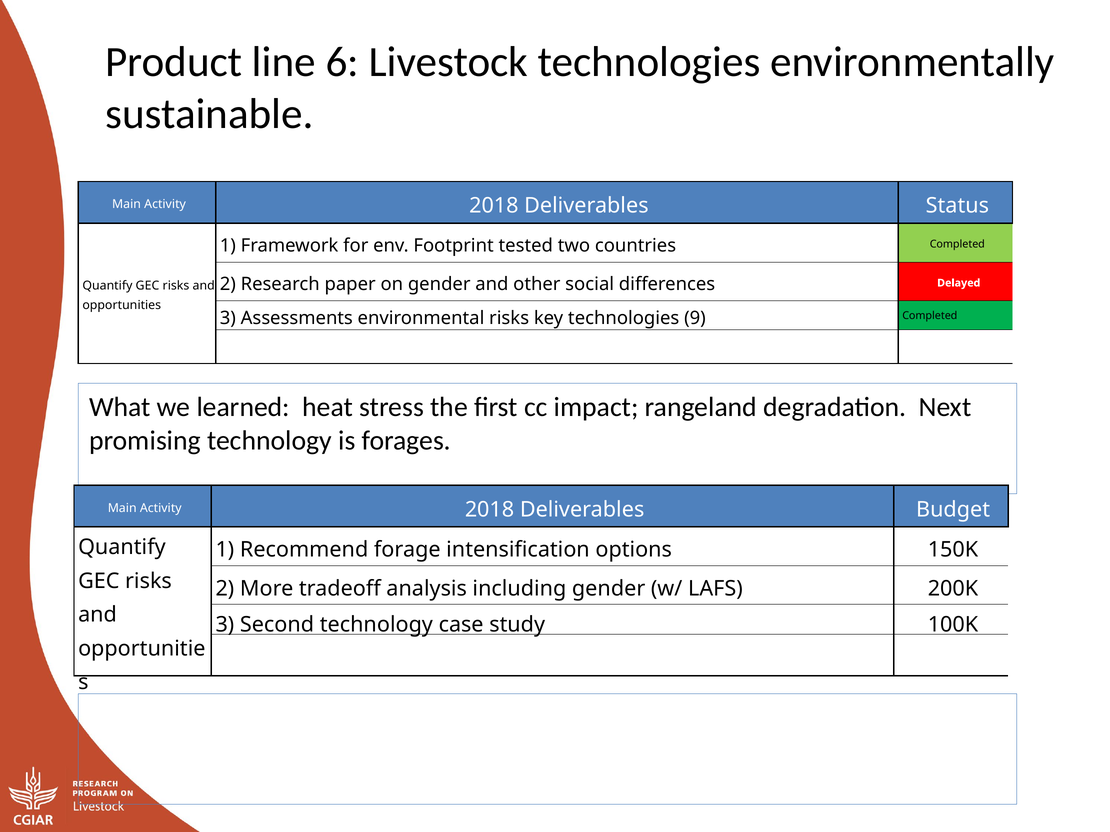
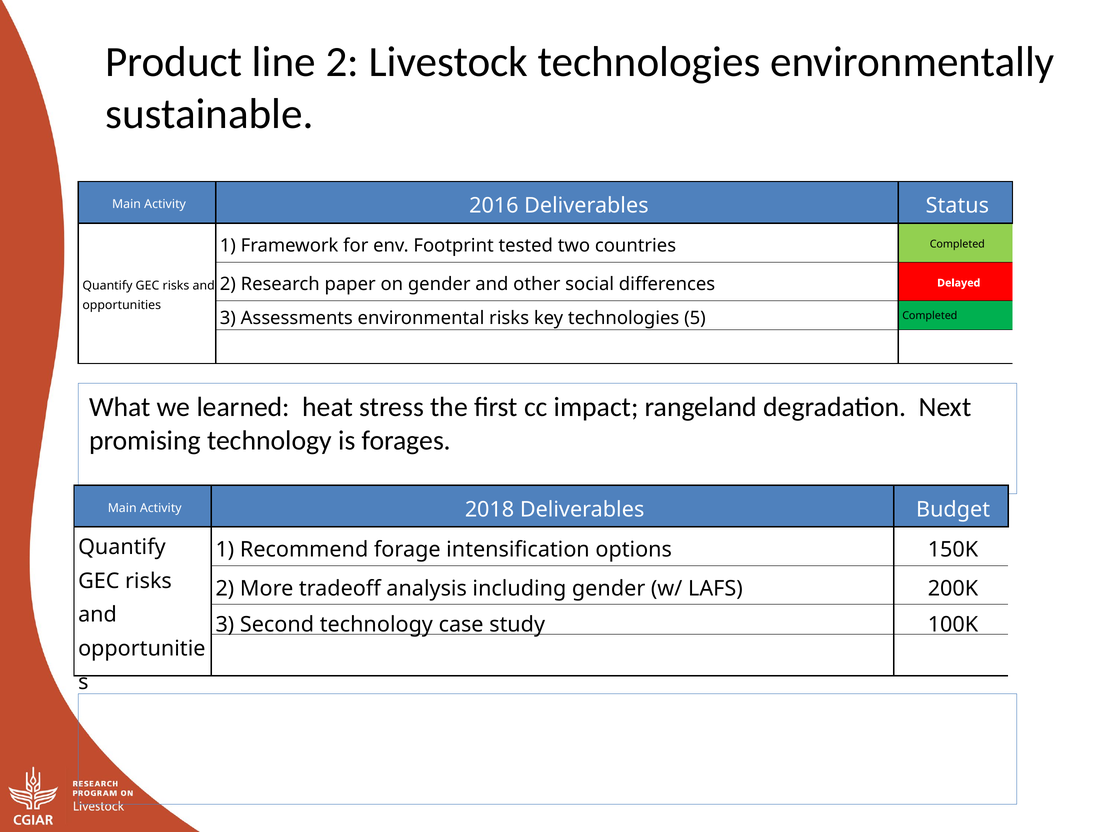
line 6: 6 -> 2
2018 at (494, 206): 2018 -> 2016
9: 9 -> 5
